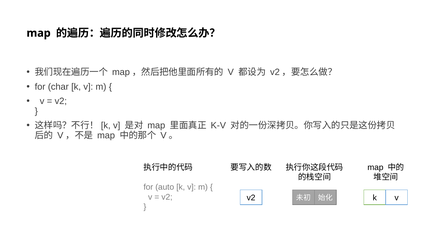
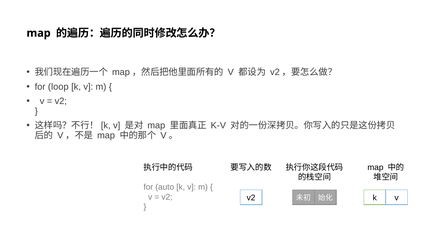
char: char -> loop
